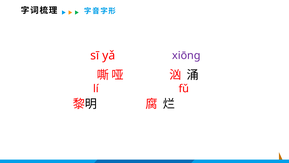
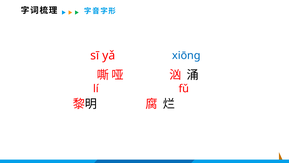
xiōng colour: purple -> blue
